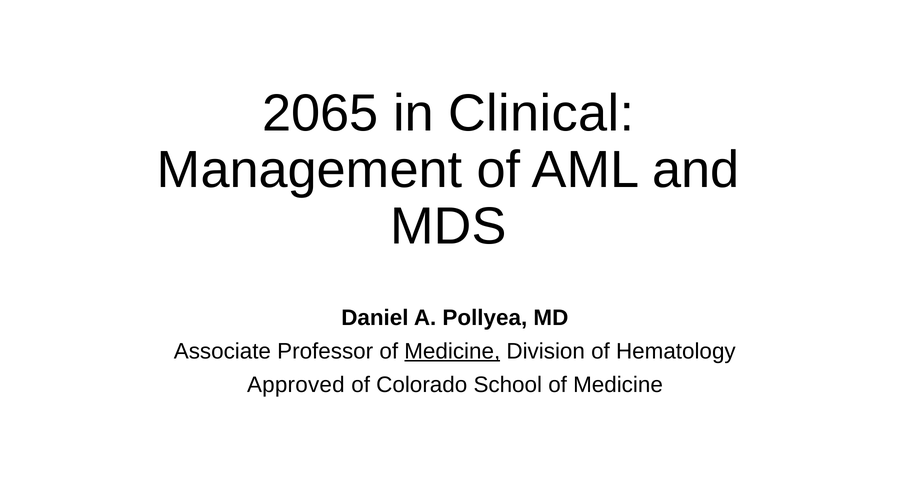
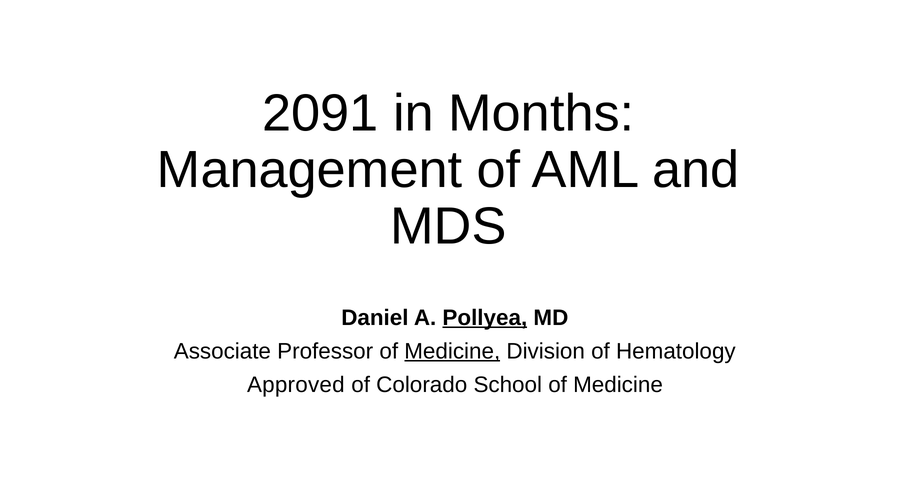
2065: 2065 -> 2091
Clinical: Clinical -> Months
Pollyea underline: none -> present
